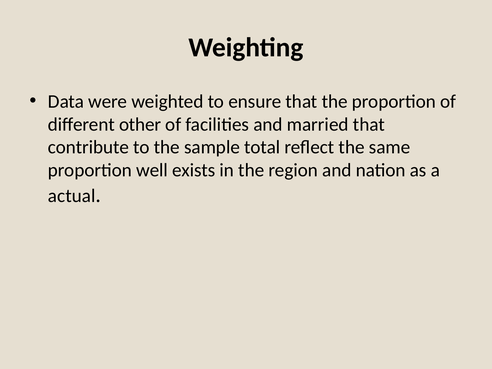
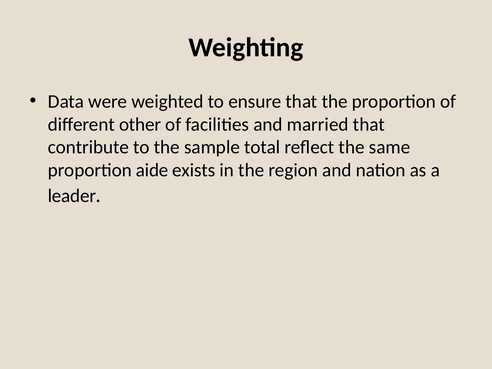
well: well -> aide
actual: actual -> leader
